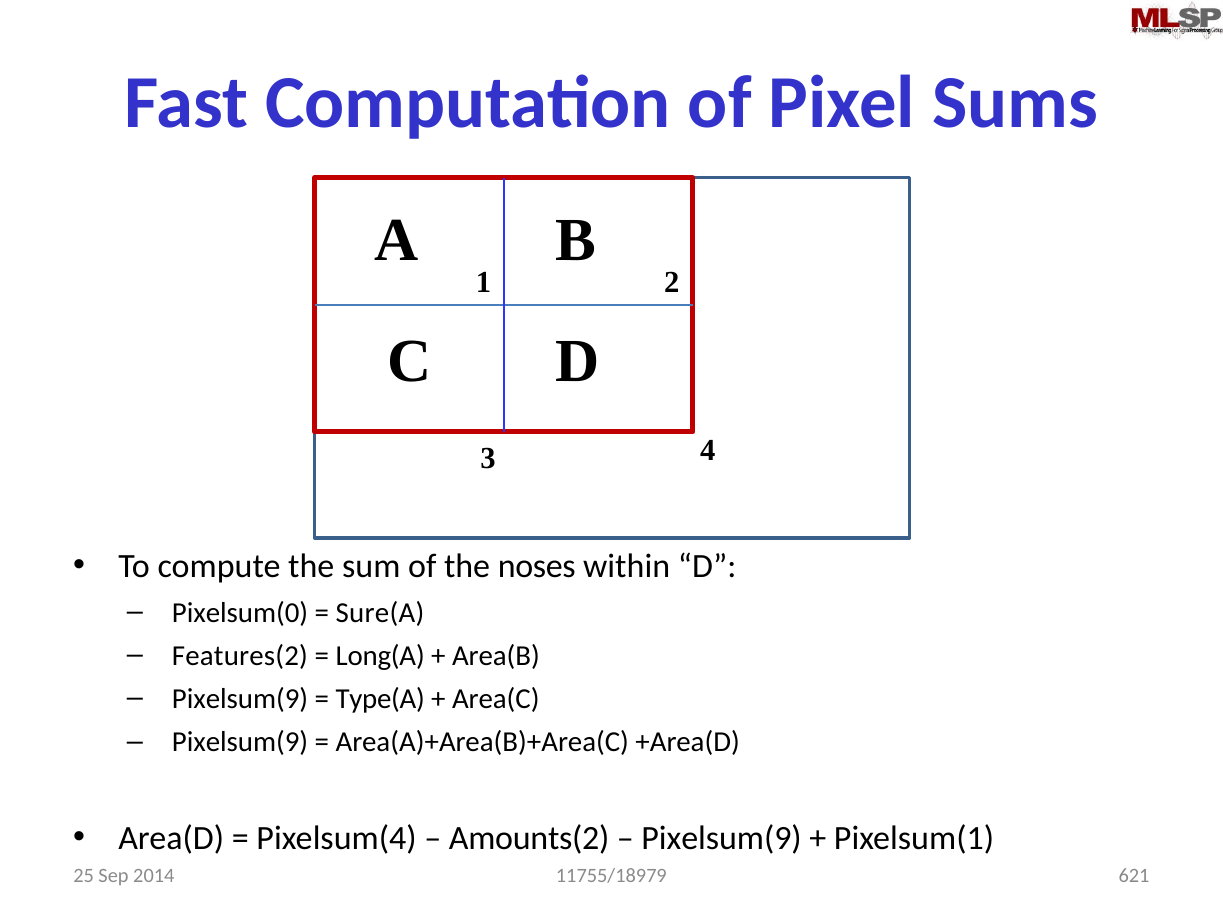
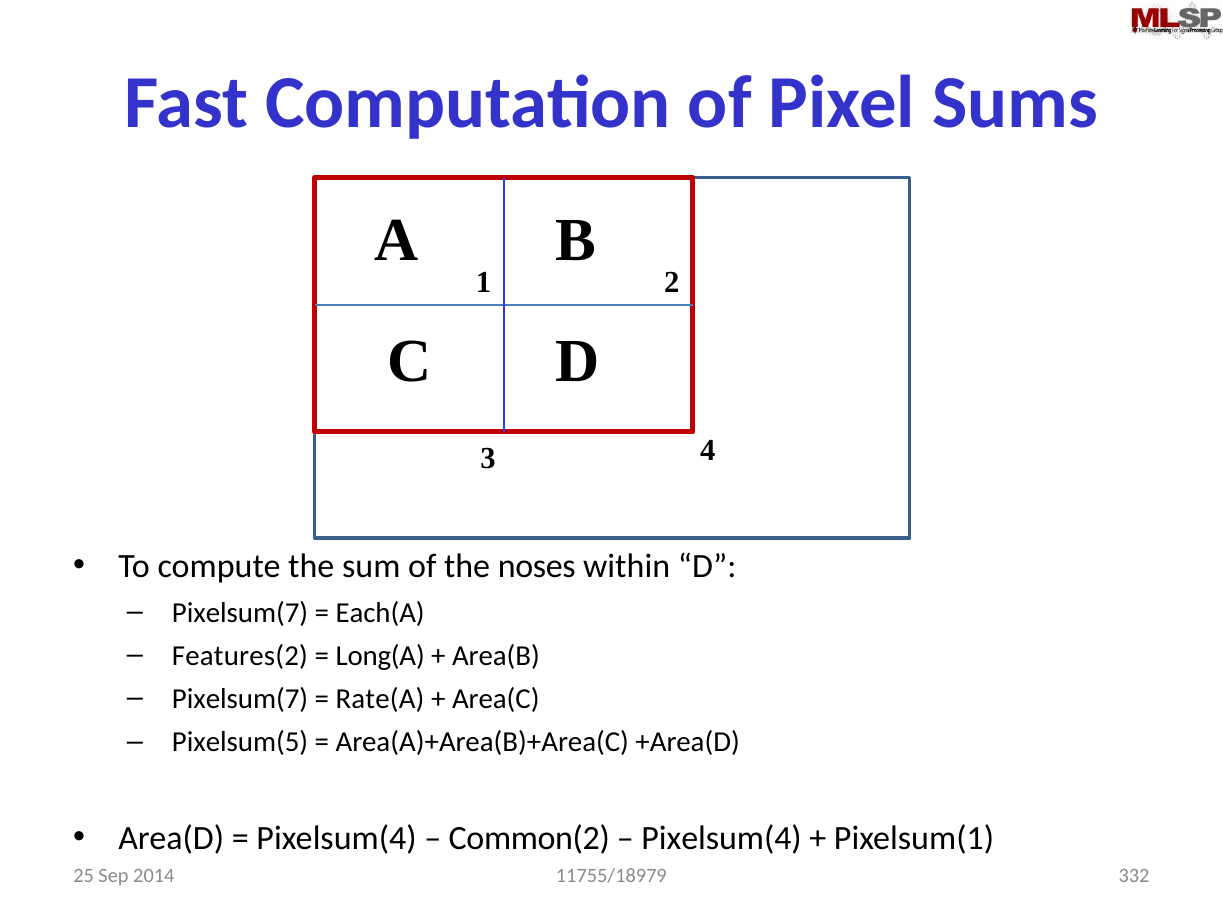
Pixelsum(0 at (240, 613): Pixelsum(0 -> Pixelsum(7
Sure(A: Sure(A -> Each(A
Pixelsum(9 at (240, 699): Pixelsum(9 -> Pixelsum(7
Type(A: Type(A -> Rate(A
Pixelsum(9 at (240, 742): Pixelsum(9 -> Pixelsum(5
Amounts(2: Amounts(2 -> Common(2
Pixelsum(9 at (722, 838): Pixelsum(9 -> Pixelsum(4
621: 621 -> 332
